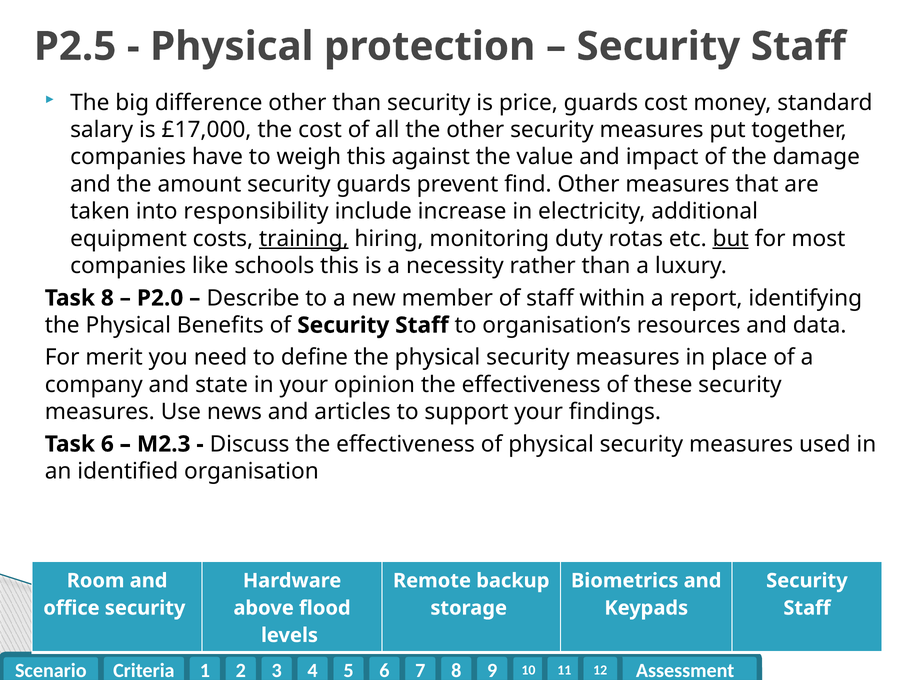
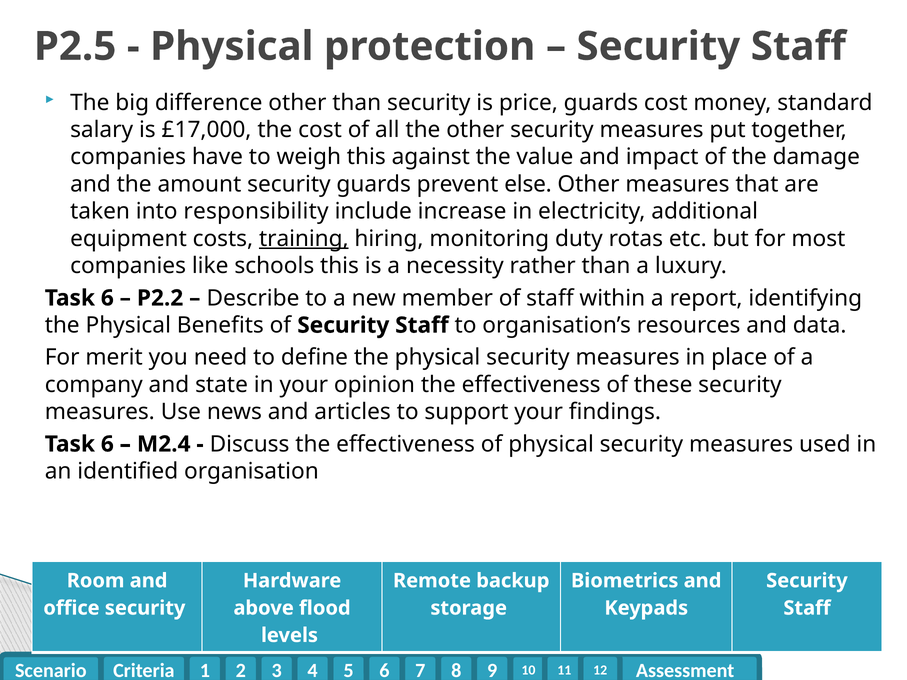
find: find -> else
but underline: present -> none
8 at (107, 298): 8 -> 6
P2.0: P2.0 -> P2.2
M2.3: M2.3 -> M2.4
